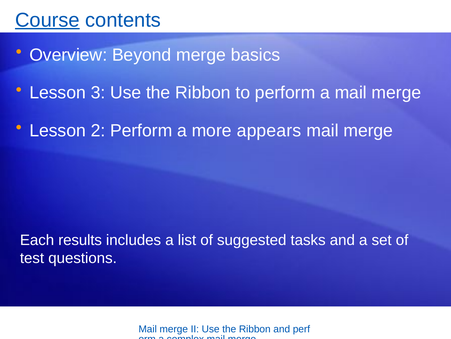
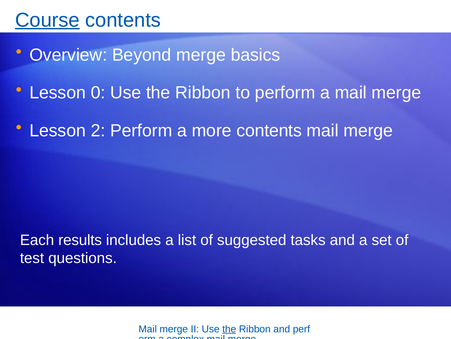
3: 3 -> 0
more appears: appears -> contents
the at (229, 328) underline: none -> present
